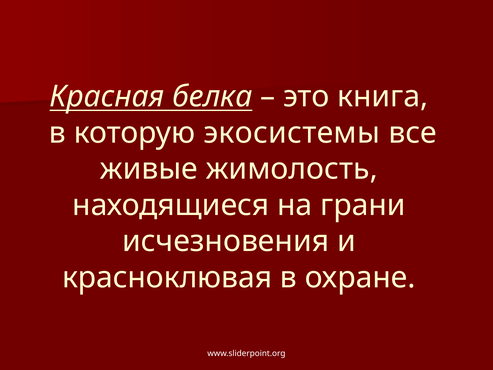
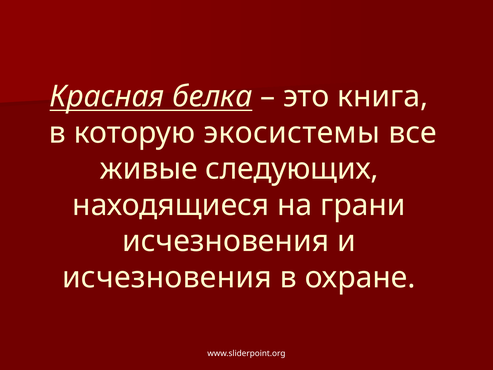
жимолость: жимолость -> следующих
красноклювая at (167, 277): красноклювая -> исчезновения
